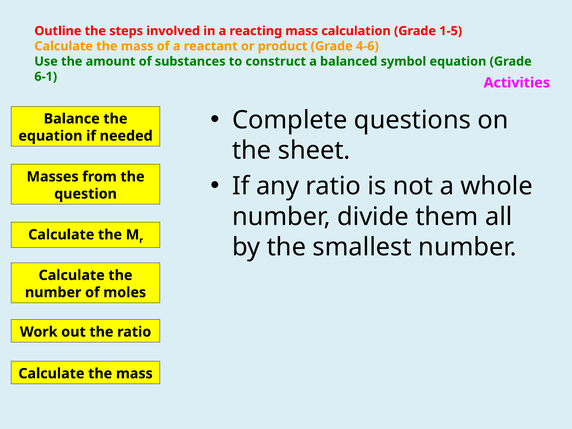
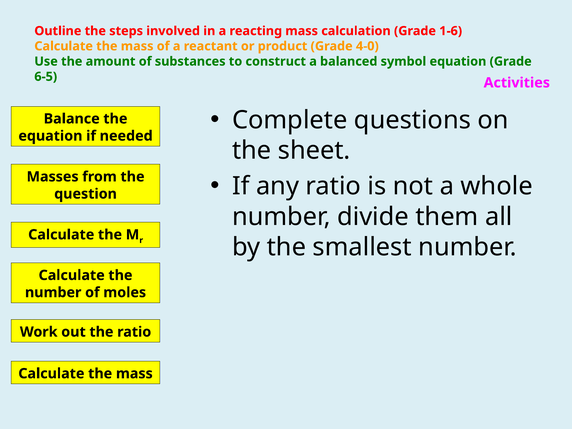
1-5: 1-5 -> 1-6
4-6: 4-6 -> 4-0
6-1: 6-1 -> 6-5
